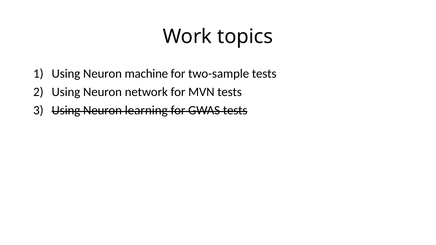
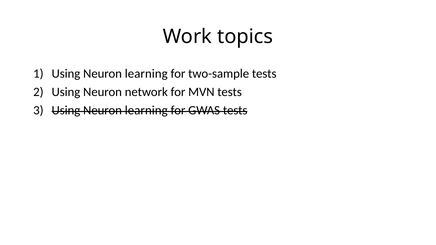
machine at (146, 74): machine -> learning
